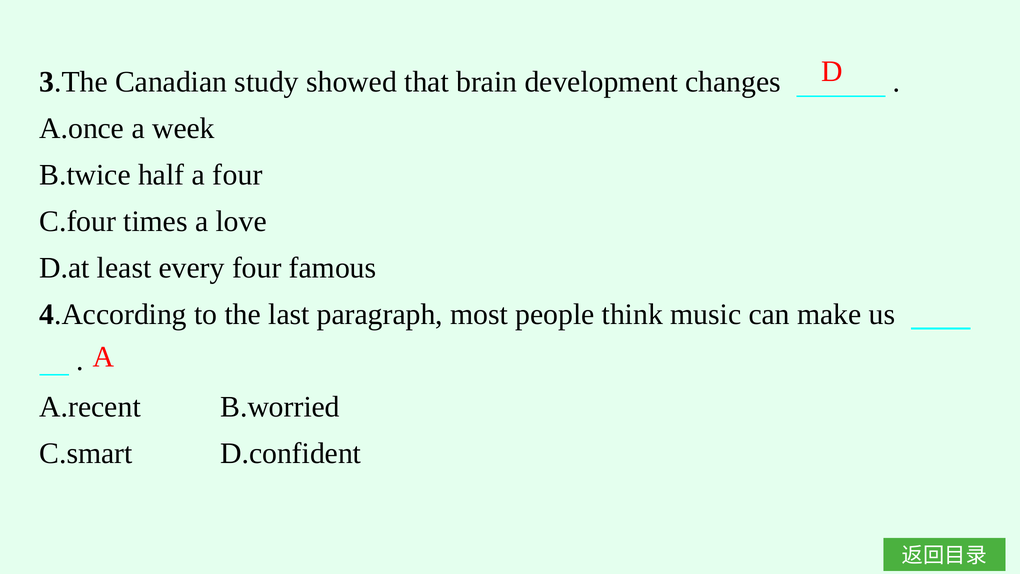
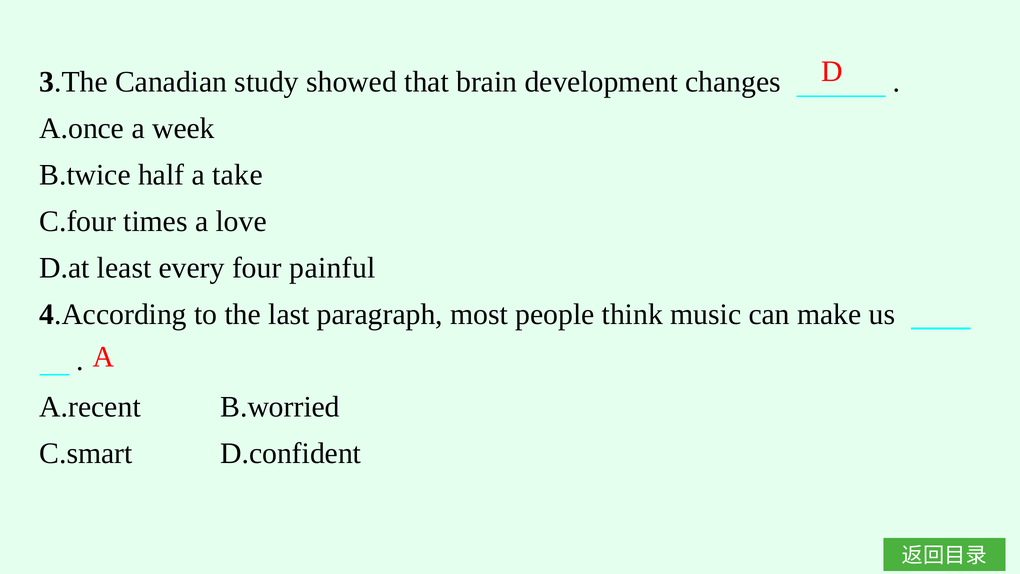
a four: four -> take
famous: famous -> painful
